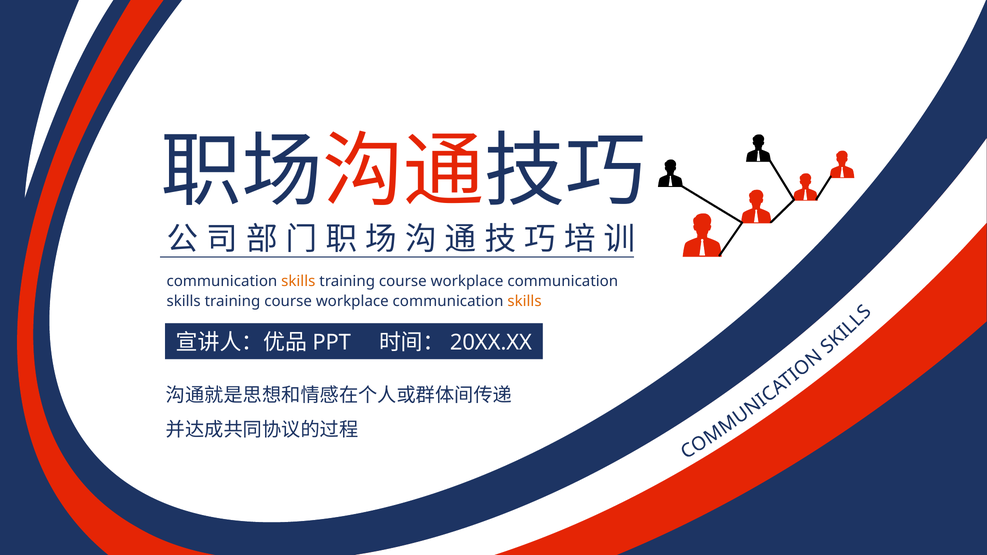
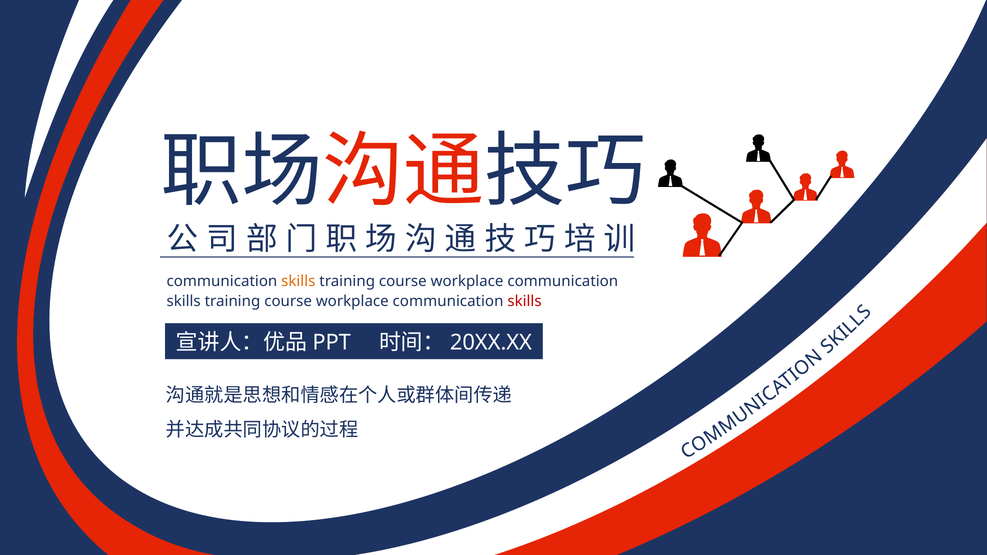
skills at (525, 301) colour: orange -> red
